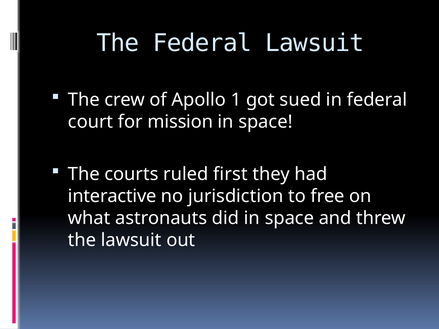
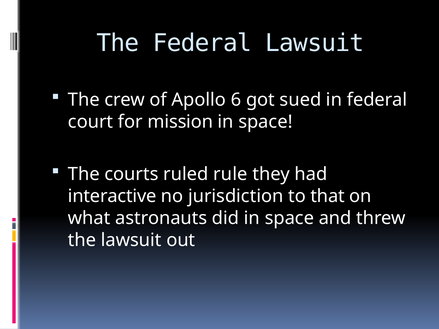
1: 1 -> 6
first: first -> rule
free: free -> that
